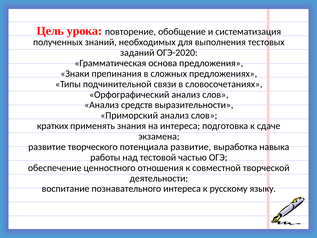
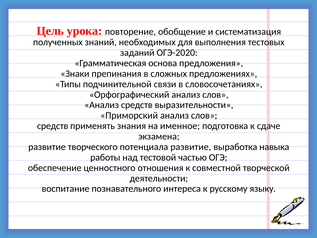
кратких at (53, 126): кратких -> средств
на интереса: интереса -> именное
